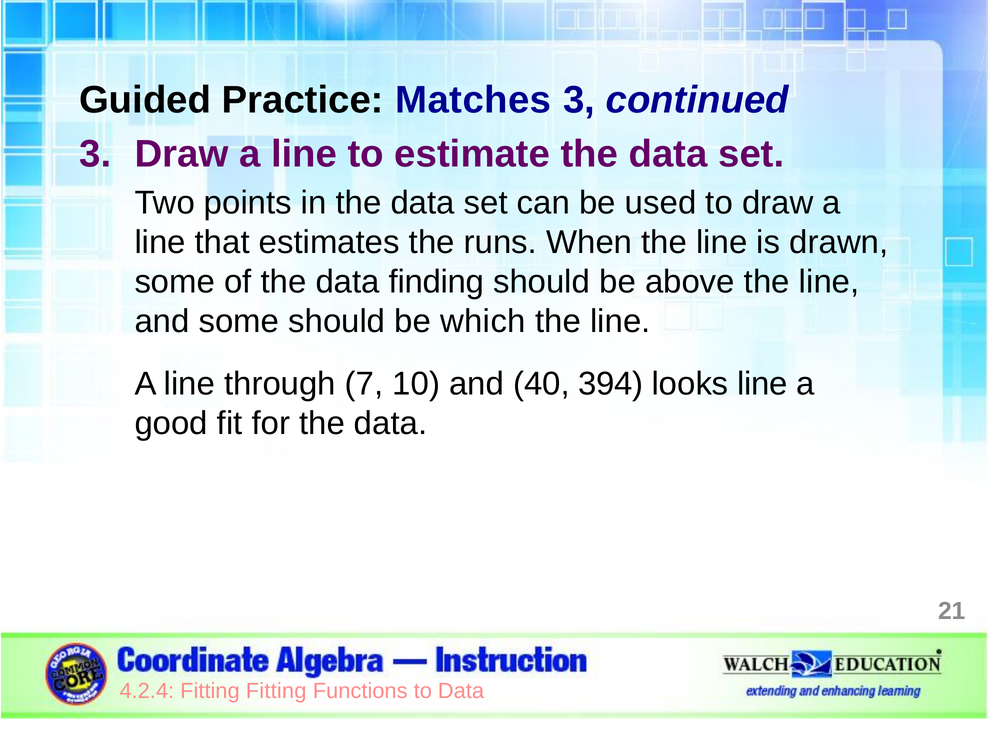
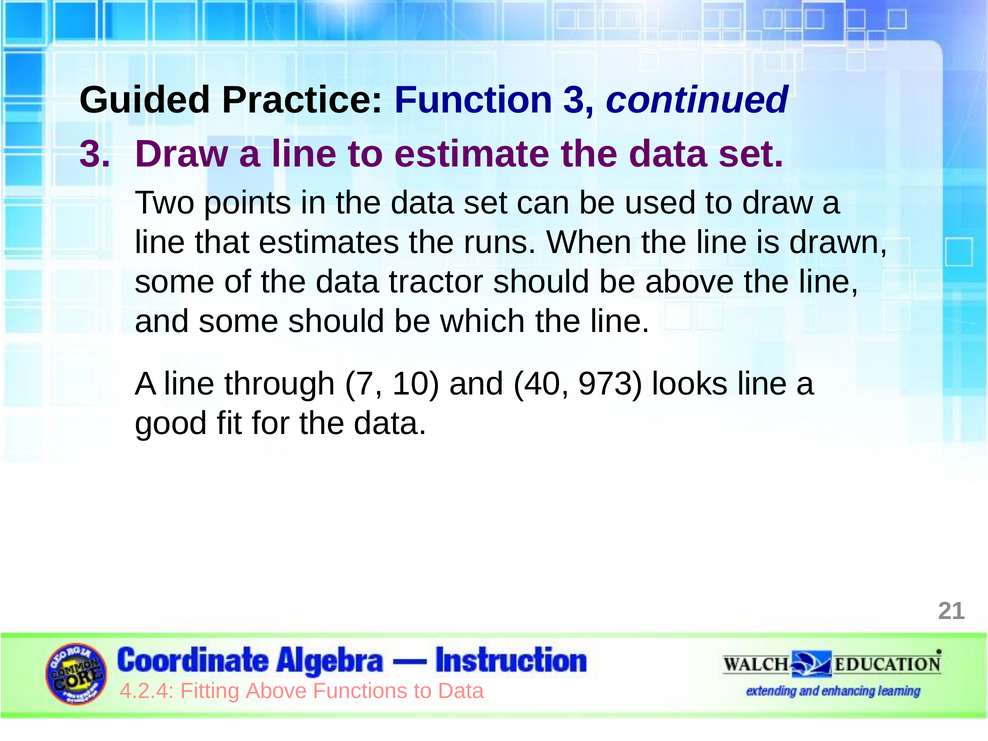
Matches: Matches -> Function
finding: finding -> tractor
394: 394 -> 973
Fitting Fitting: Fitting -> Above
